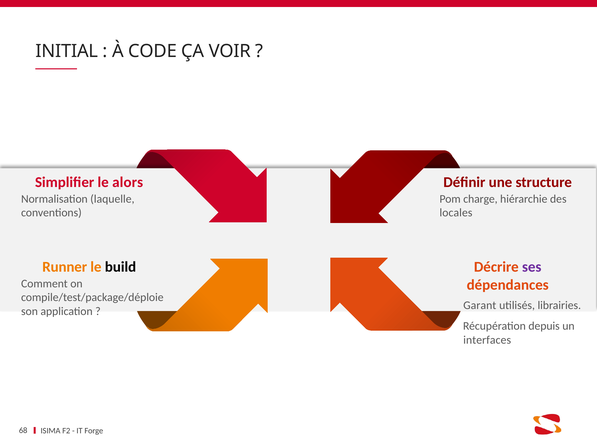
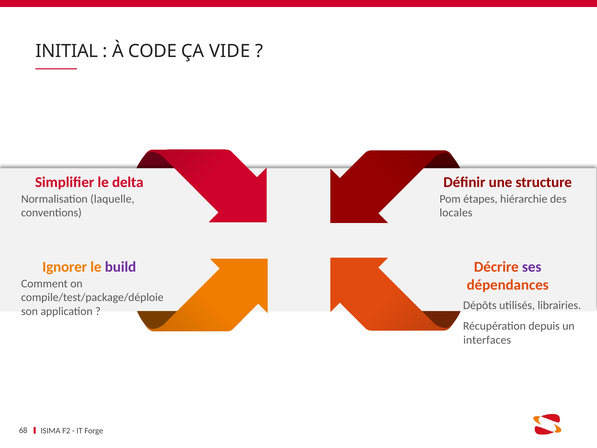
VOIR: VOIR -> VIDE
alors: alors -> delta
charge: charge -> étapes
Runner: Runner -> Ignorer
build colour: black -> purple
Garant: Garant -> Dépôts
